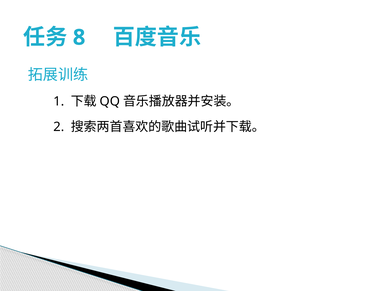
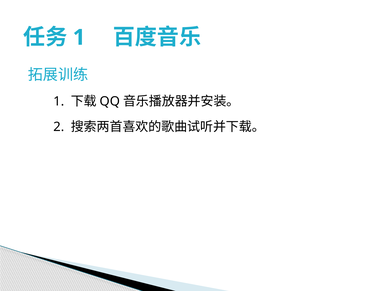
8 at (79, 37): 8 -> 1
